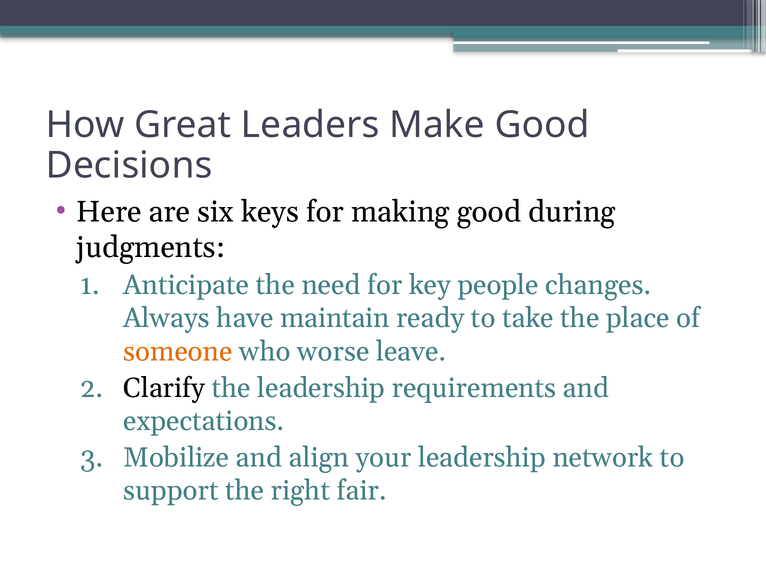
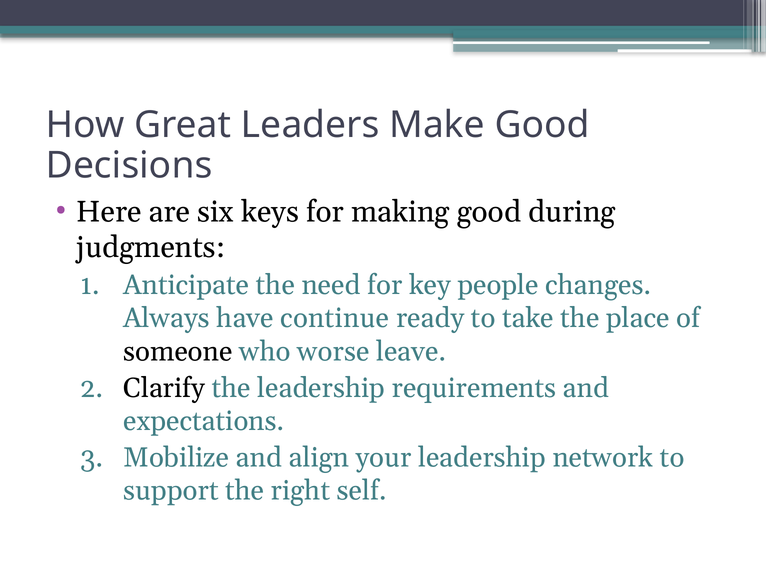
maintain: maintain -> continue
someone colour: orange -> black
fair: fair -> self
